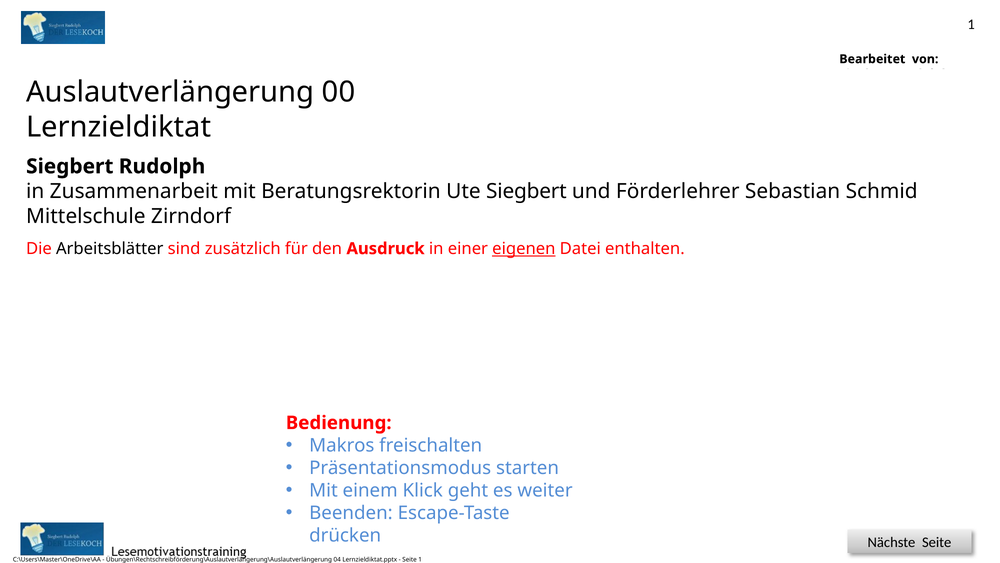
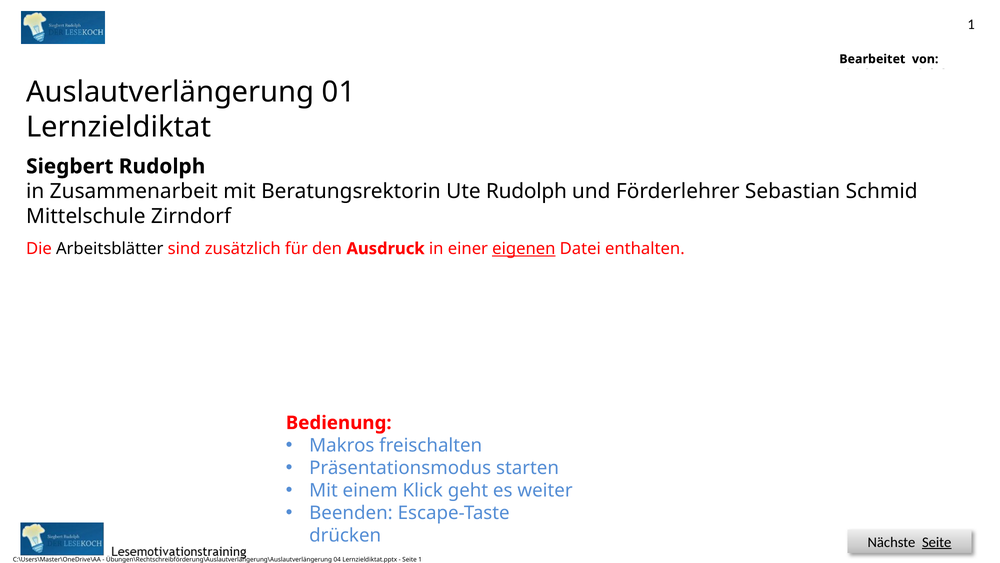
00: 00 -> 01
Siegbert at (526, 191): Siegbert -> Rudolph
Seite at (937, 542) underline: none -> present
